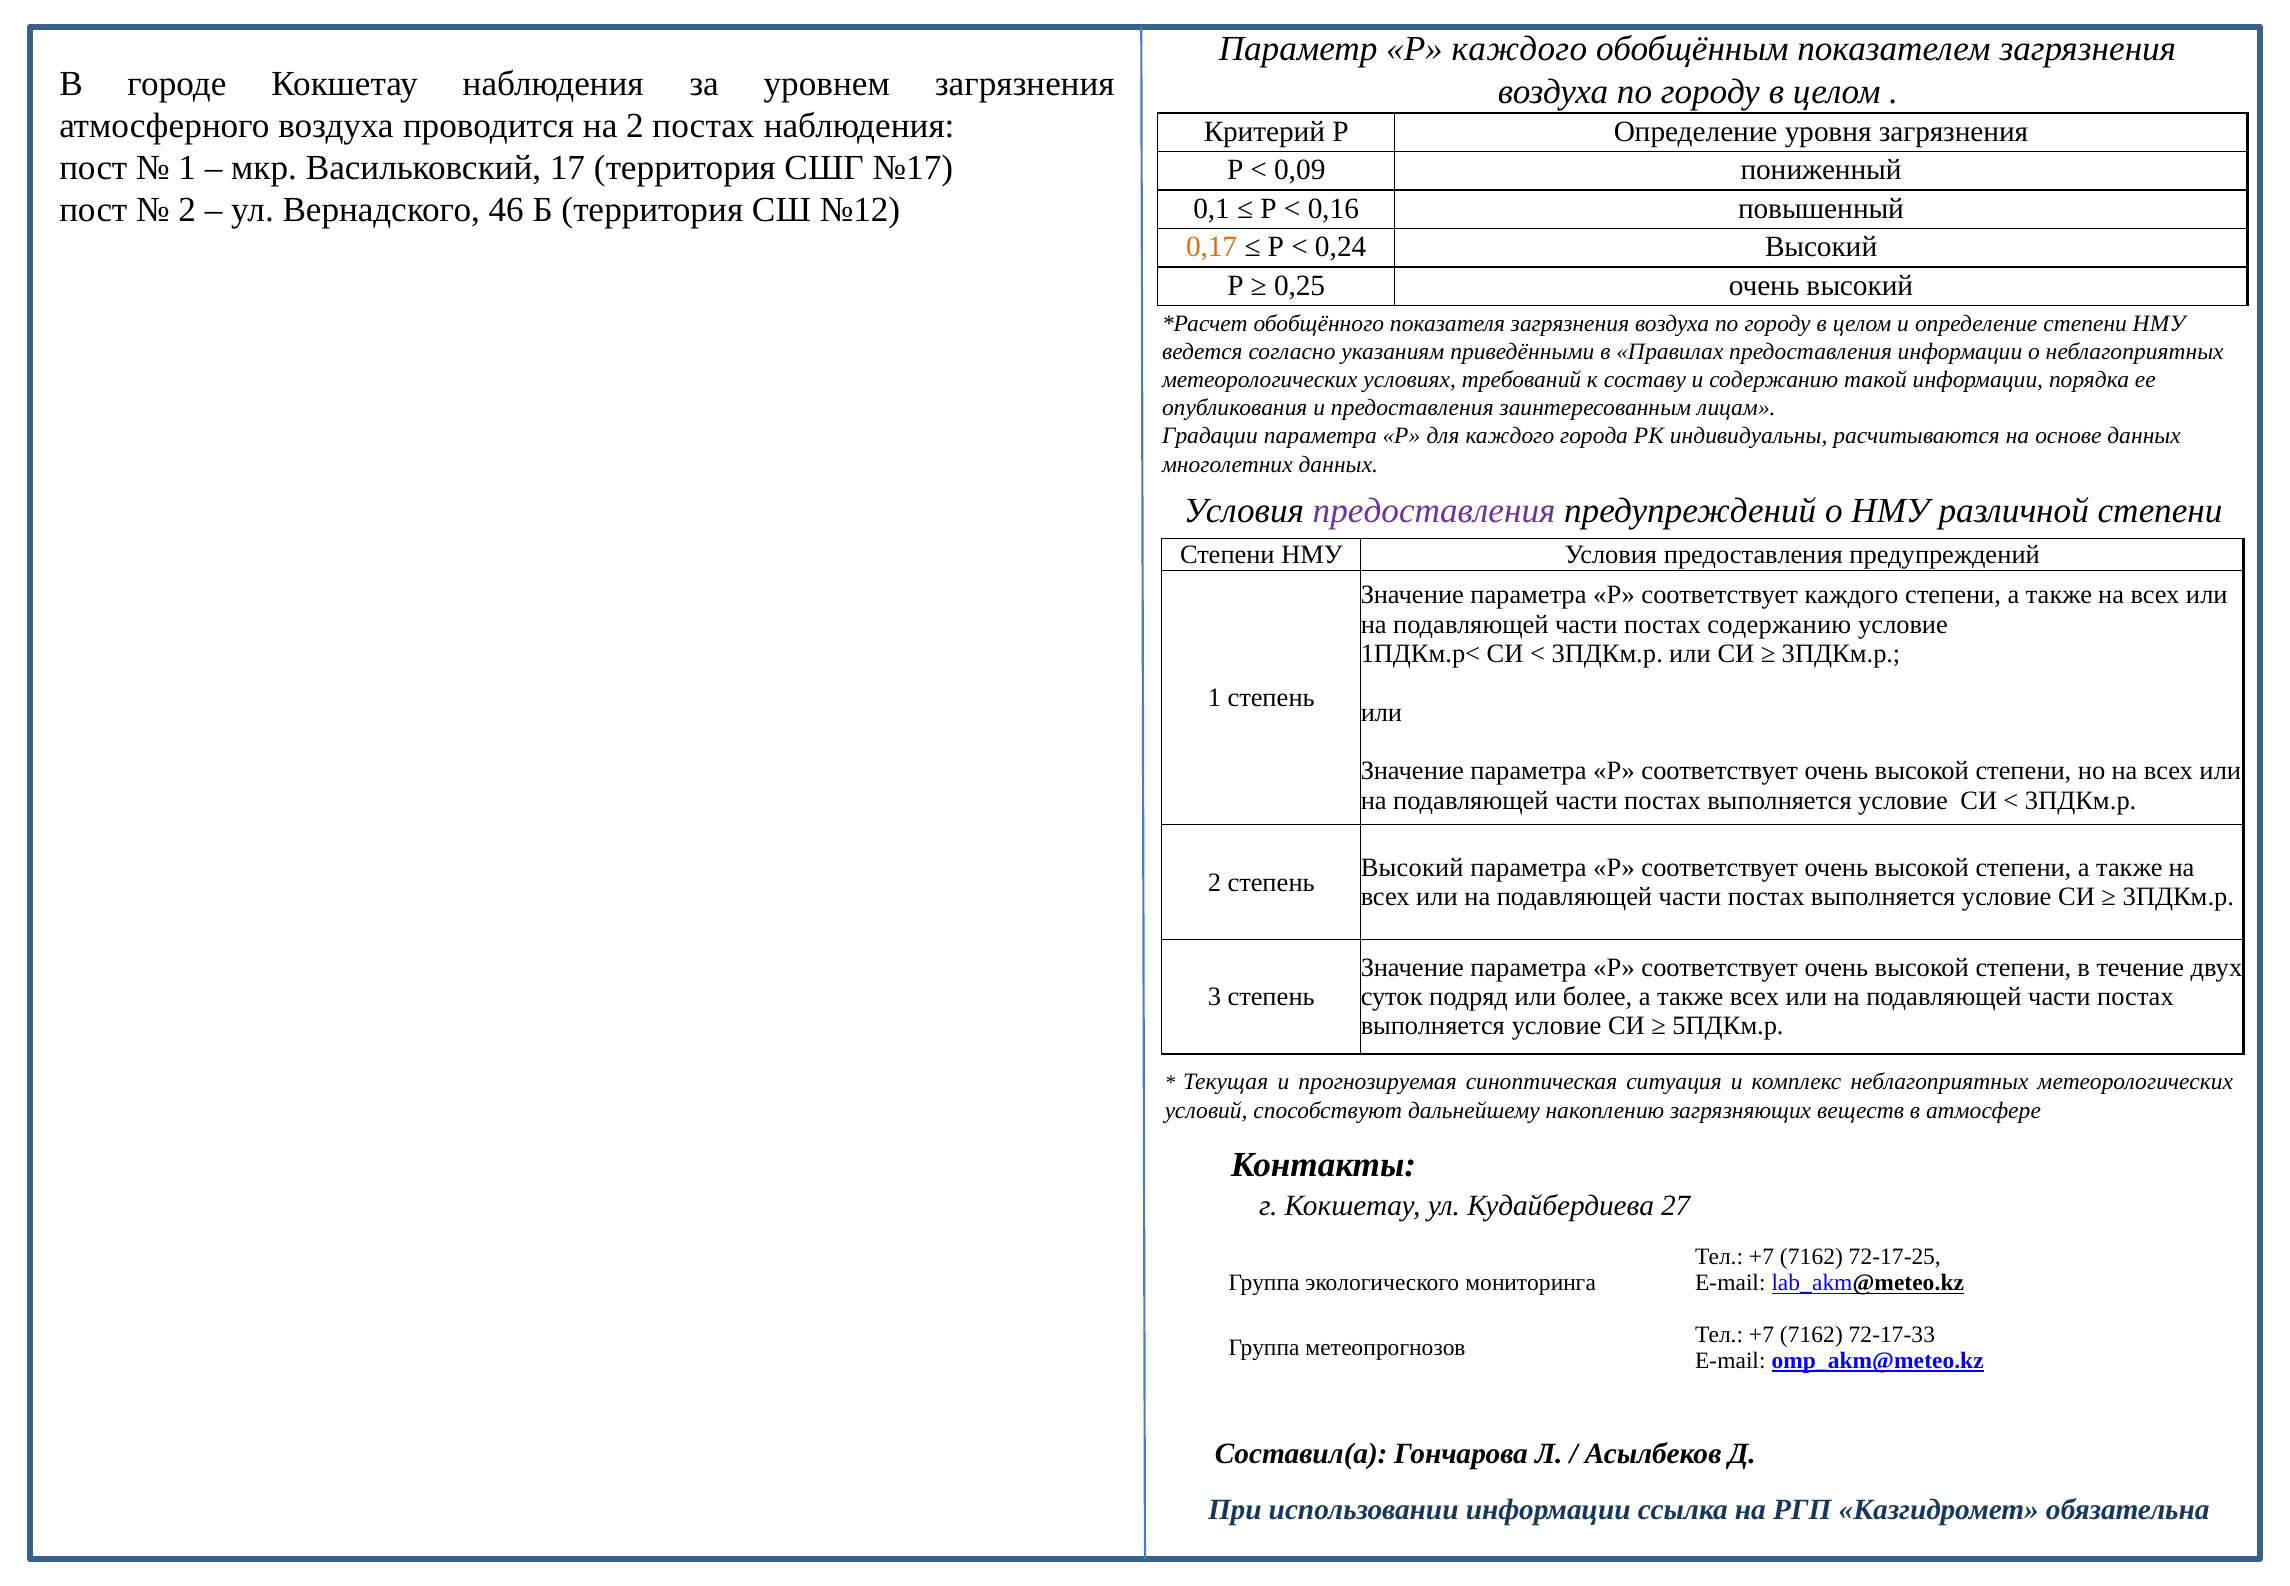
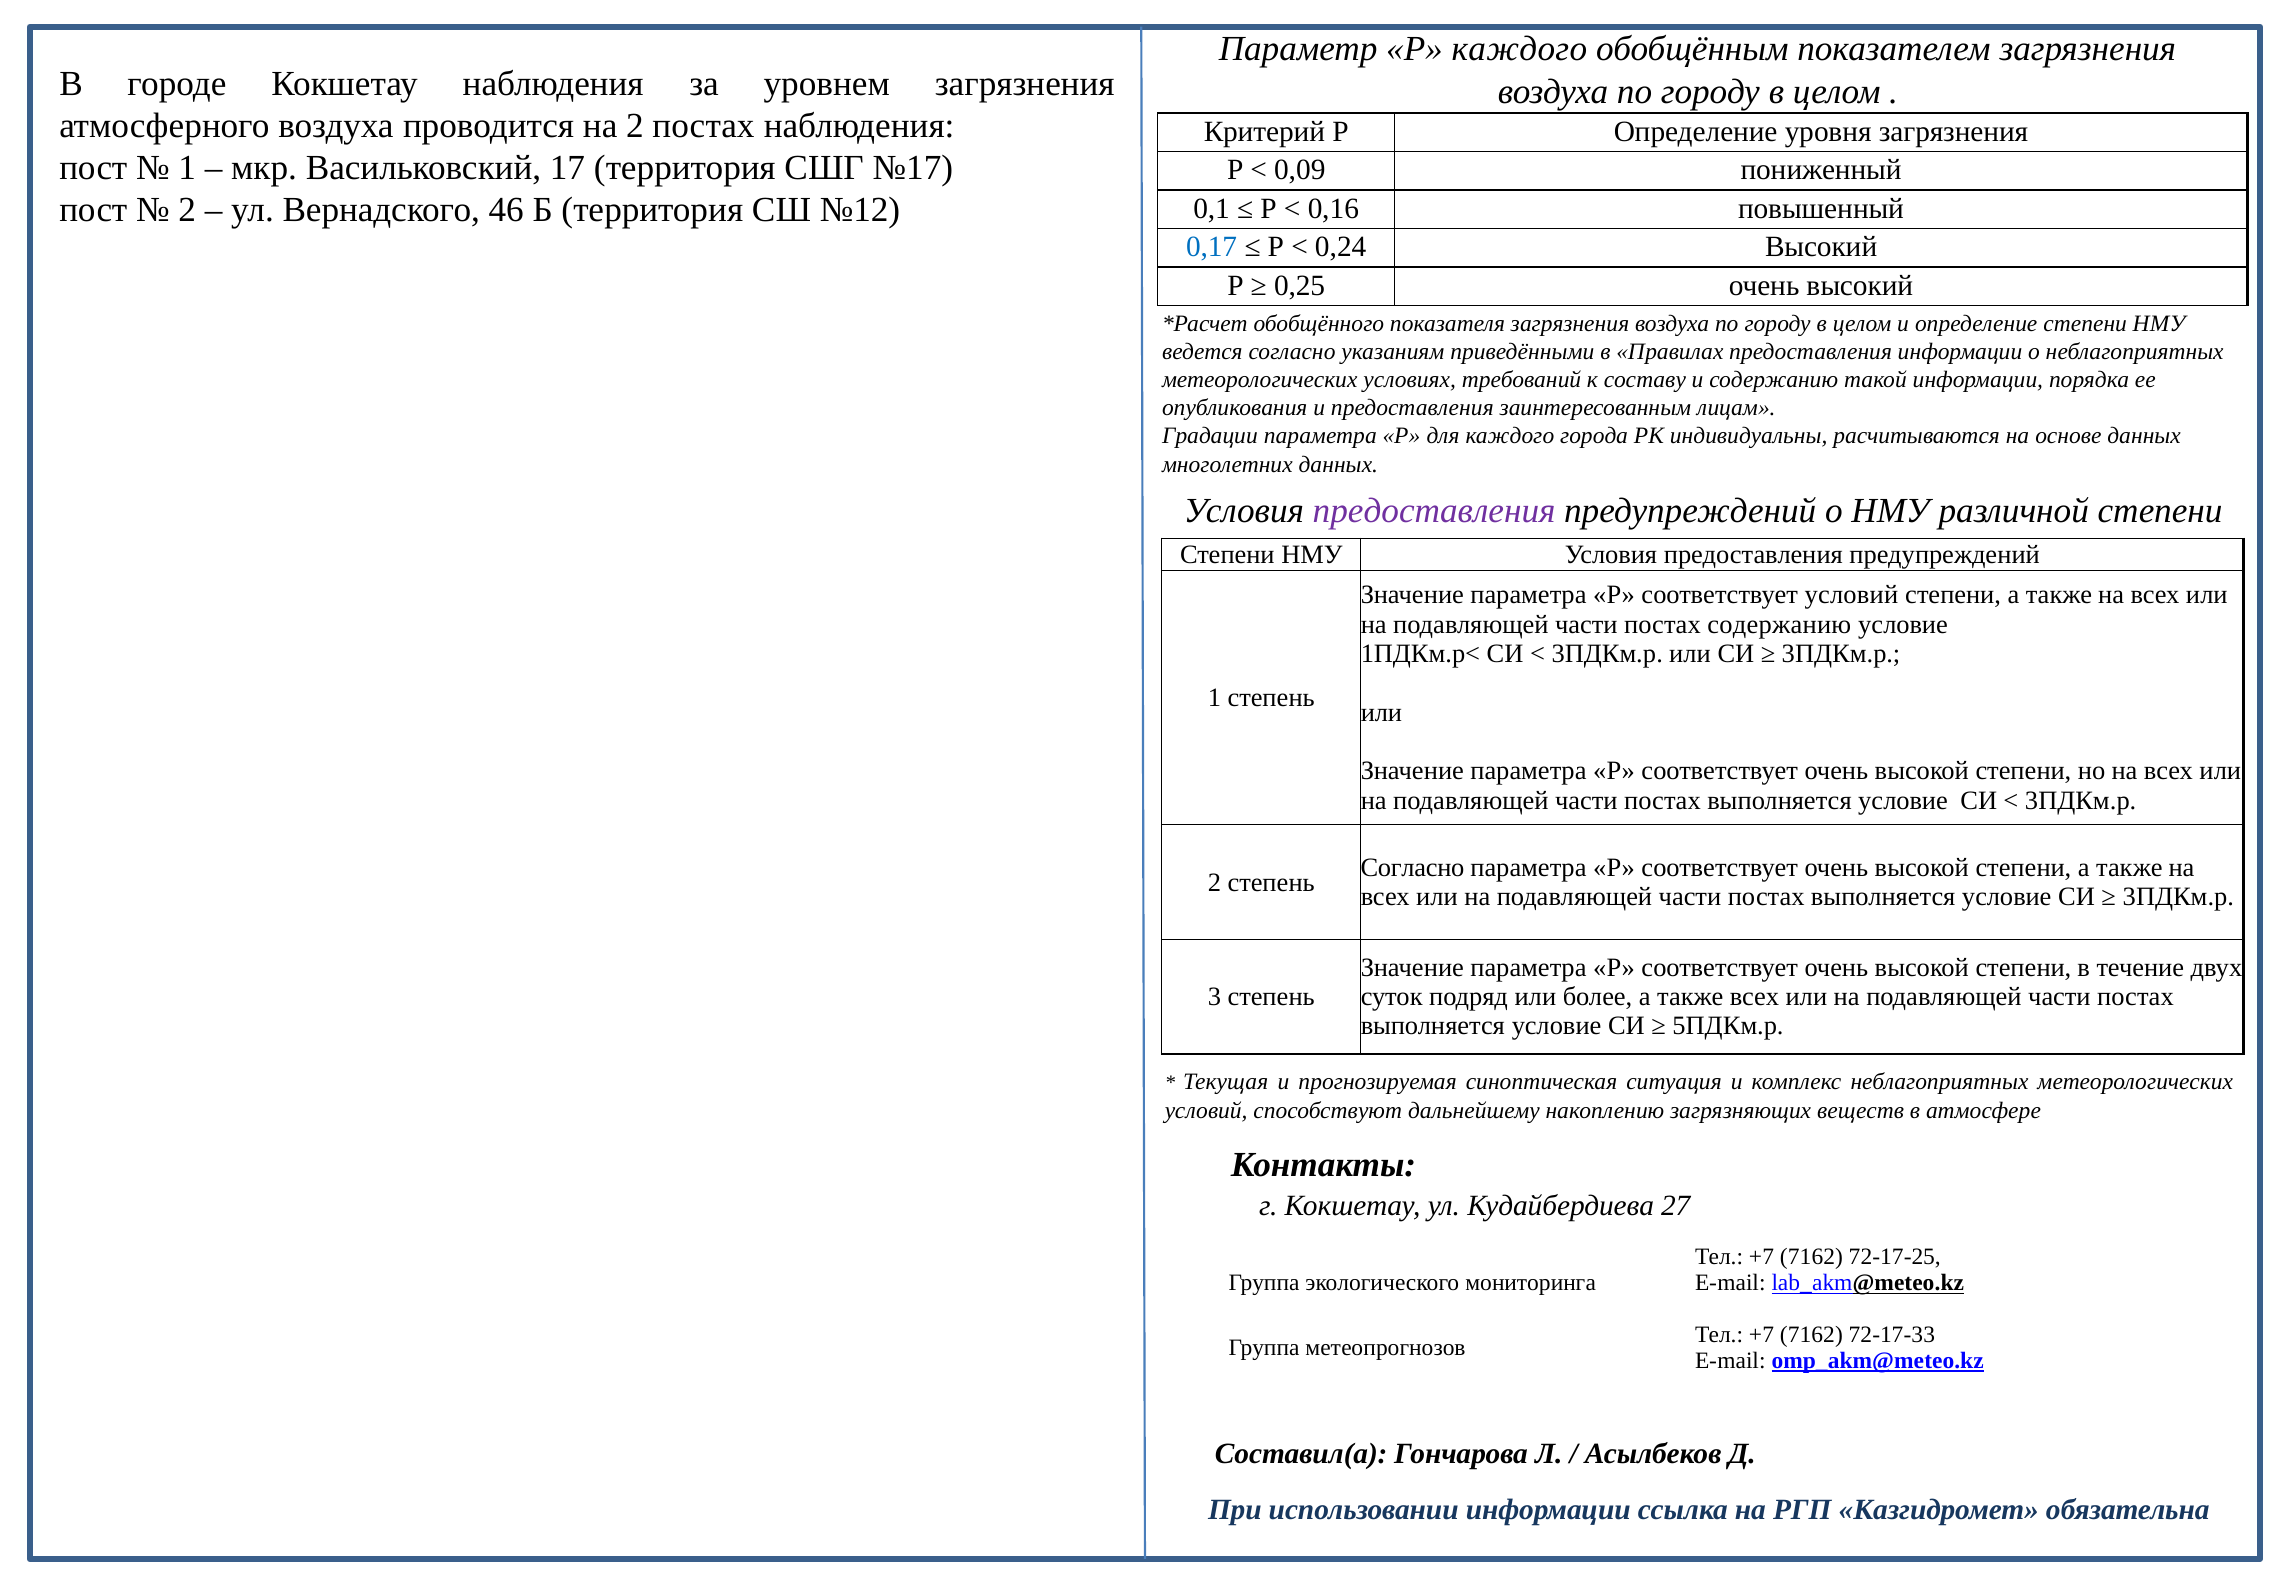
0,17 colour: orange -> blue
соответствует каждого: каждого -> условий
Высокий at (1412, 867): Высокий -> Согласно
